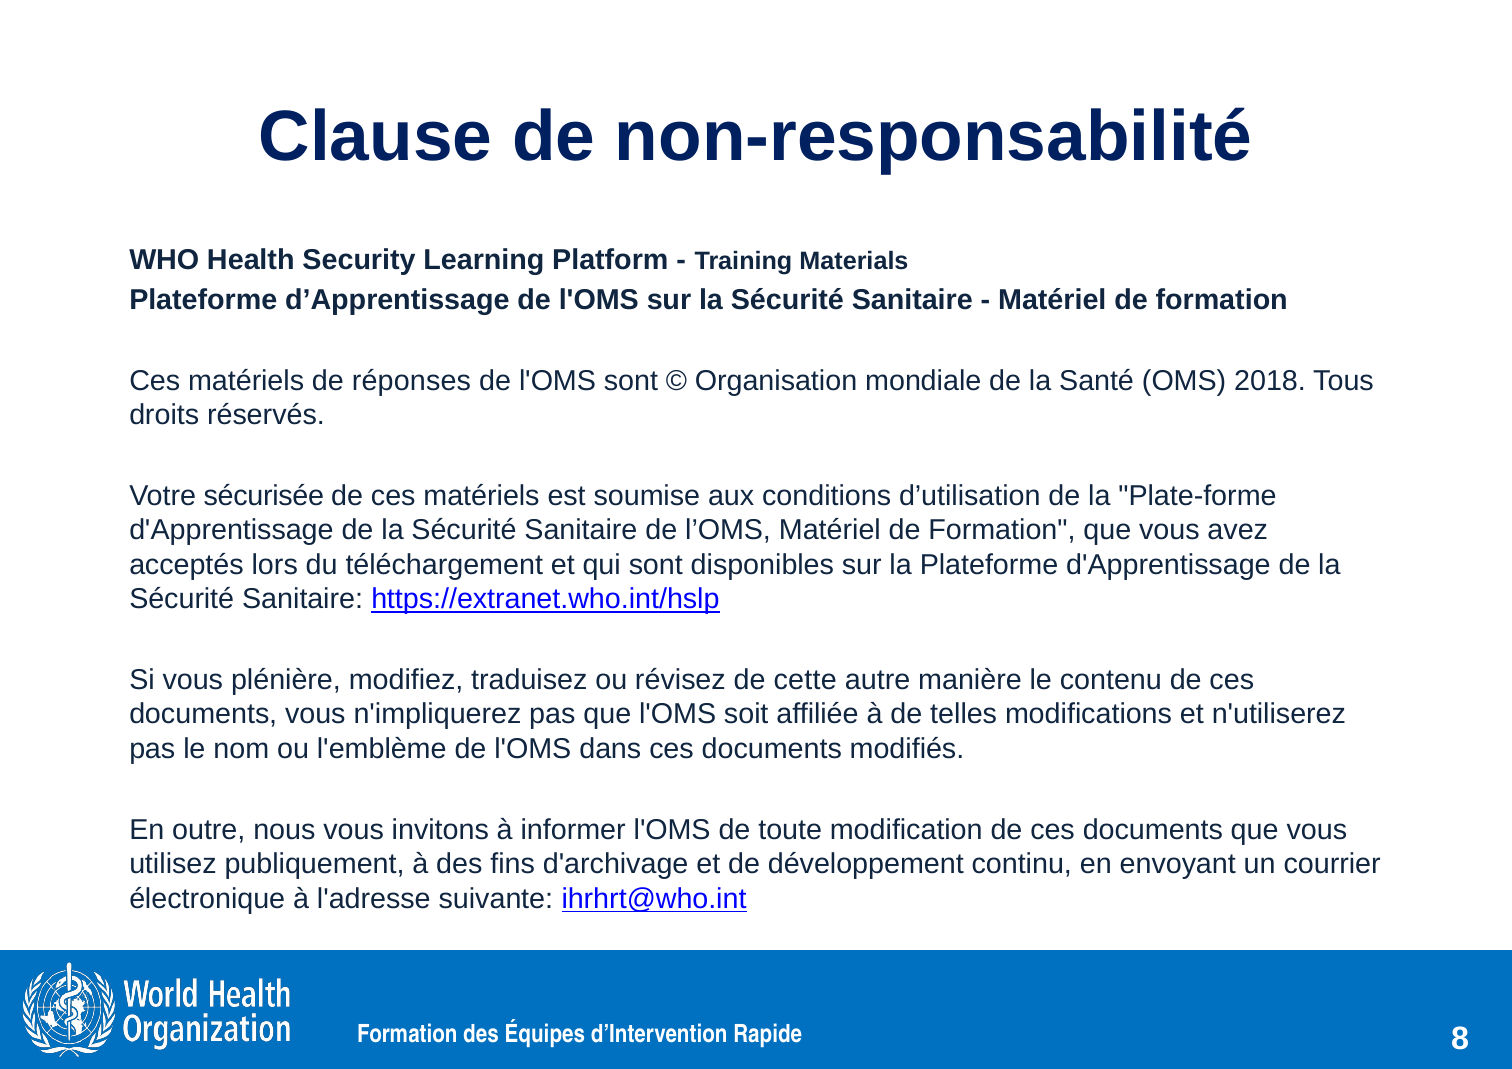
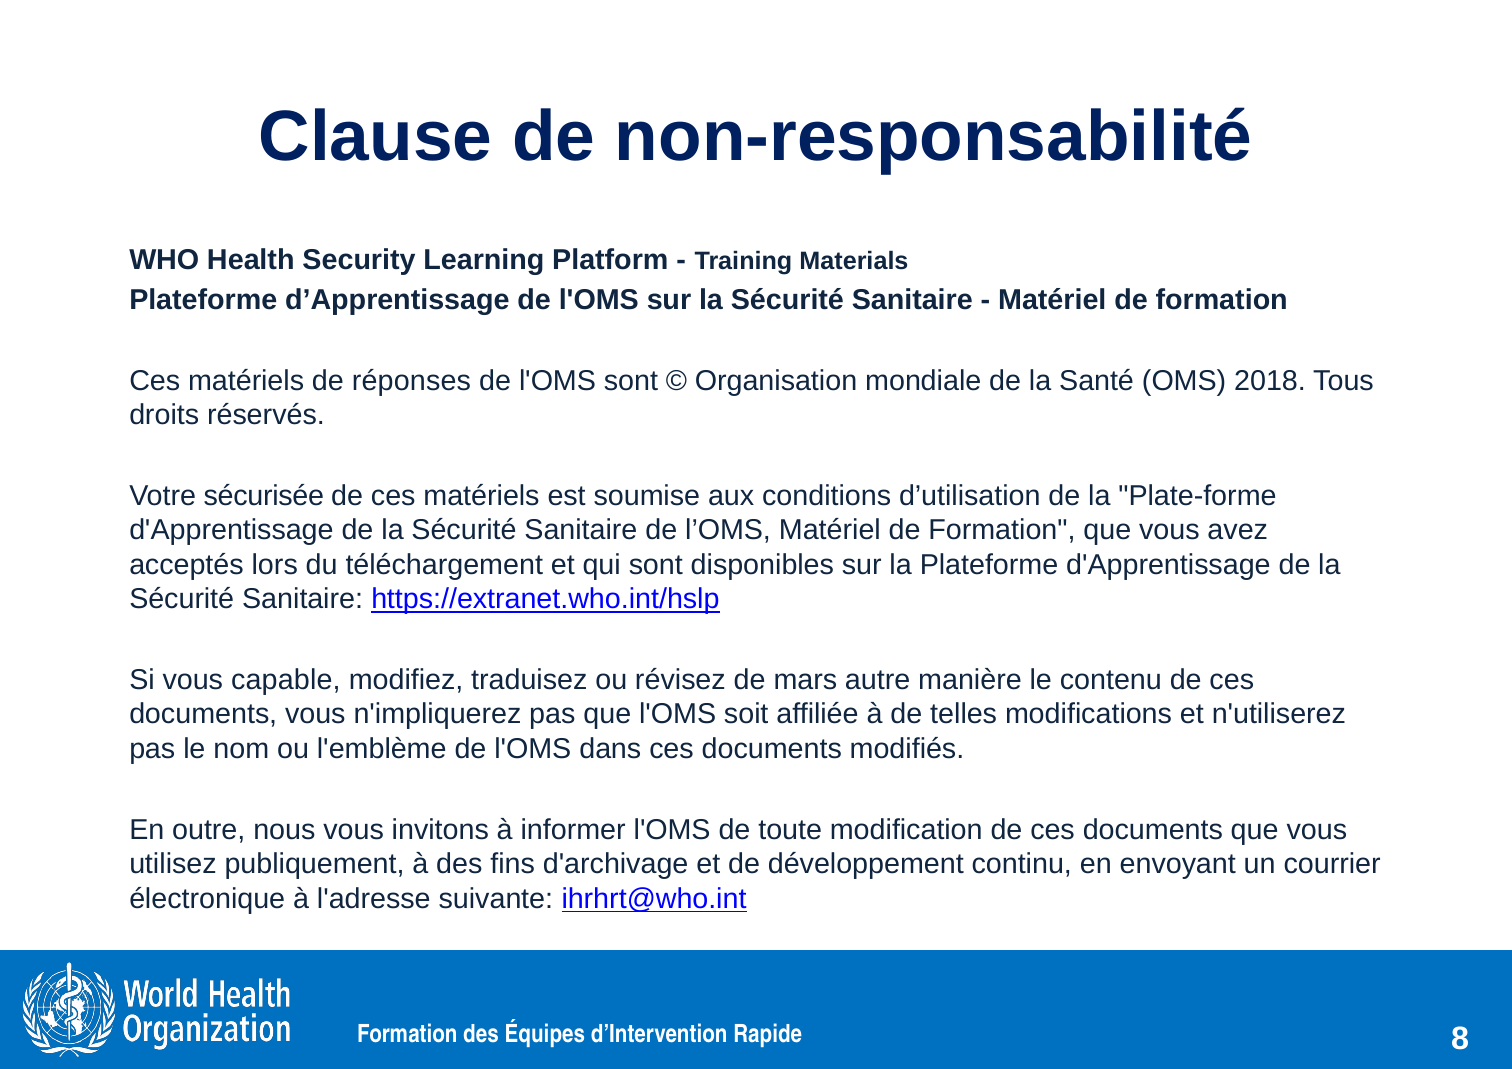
plénière: plénière -> capable
cette: cette -> mars
